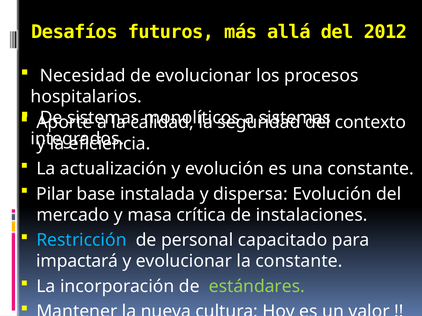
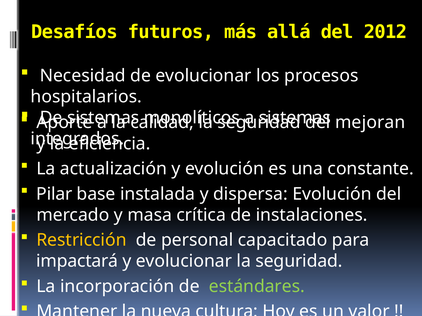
contexto: contexto -> mejoran
Restricción colour: light blue -> yellow
evolucionar la constante: constante -> seguridad
